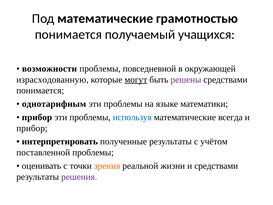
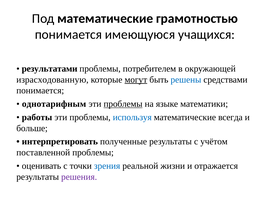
получаемый: получаемый -> имеющуюся
возможности: возможности -> результатами
повседневной: повседневной -> потребителем
решены colour: purple -> blue
проблемы at (123, 104) underline: none -> present
прибор at (37, 117): прибор -> работы
прибор at (32, 128): прибор -> больше
зрения colour: orange -> blue
и средствами: средствами -> отражается
